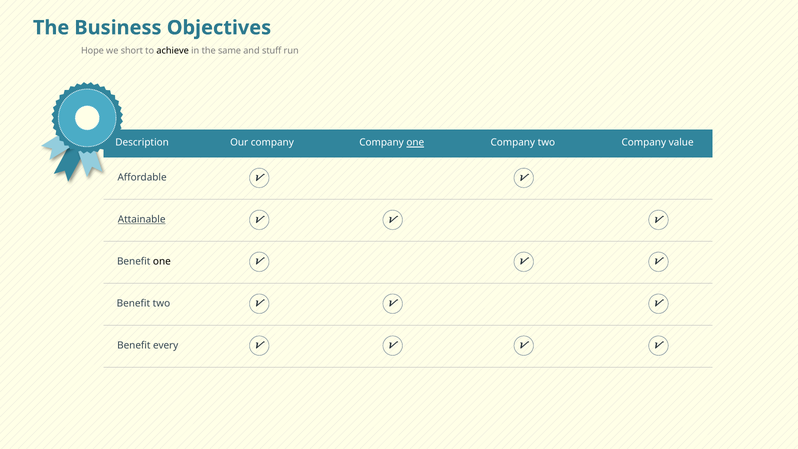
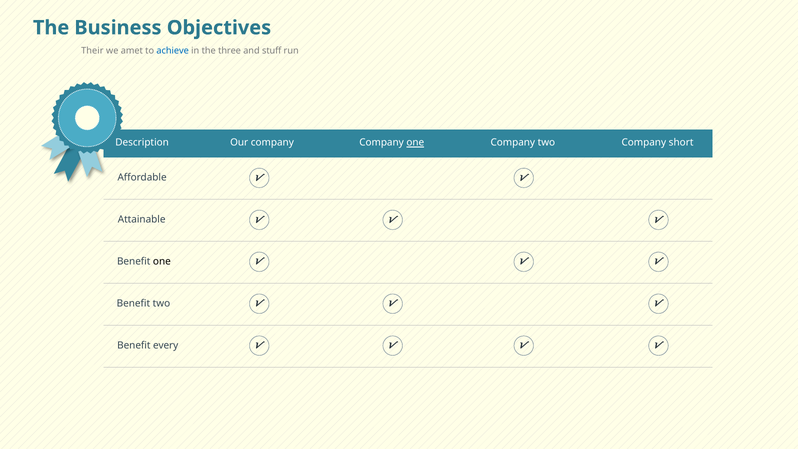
Hope: Hope -> Their
short: short -> amet
achieve colour: black -> blue
same: same -> three
value: value -> short
Attainable underline: present -> none
